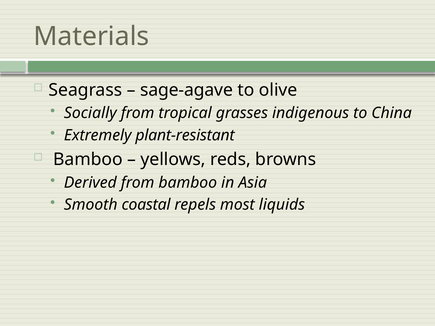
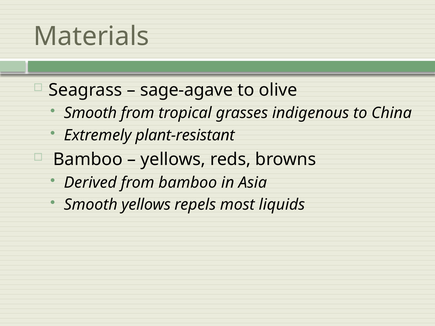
Socially at (90, 113): Socially -> Smooth
Smooth coastal: coastal -> yellows
